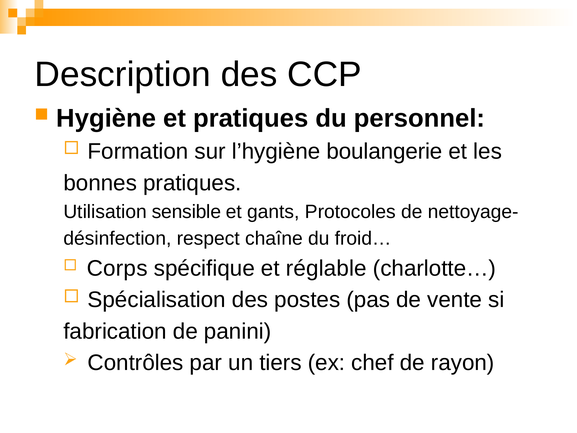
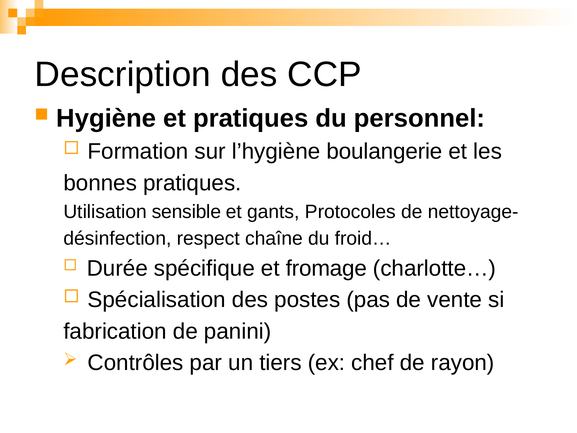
Corps: Corps -> Durée
réglable: réglable -> fromage
